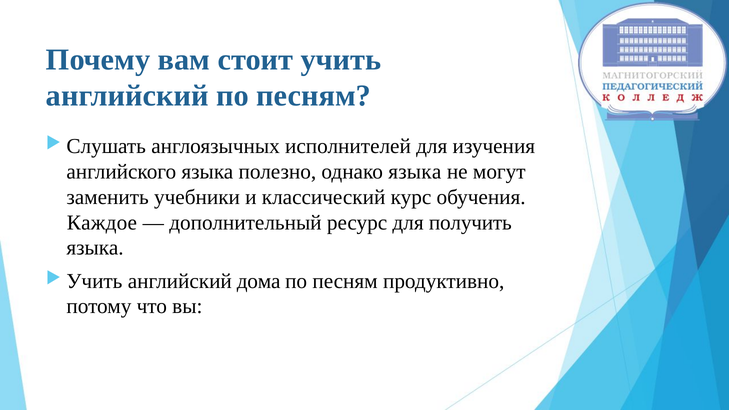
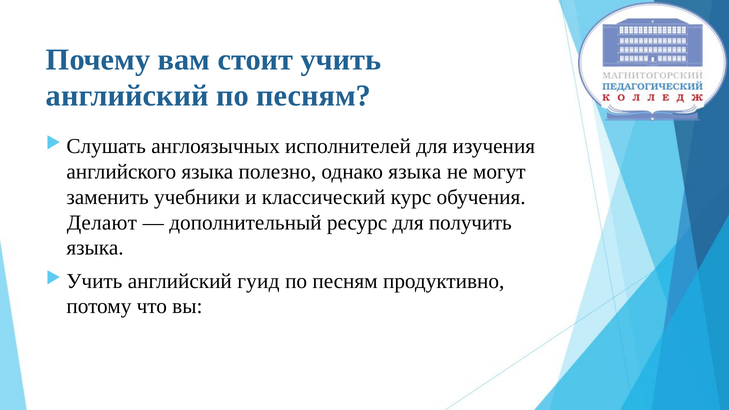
Каждое: Каждое -> Делают
дома: дома -> гуид
